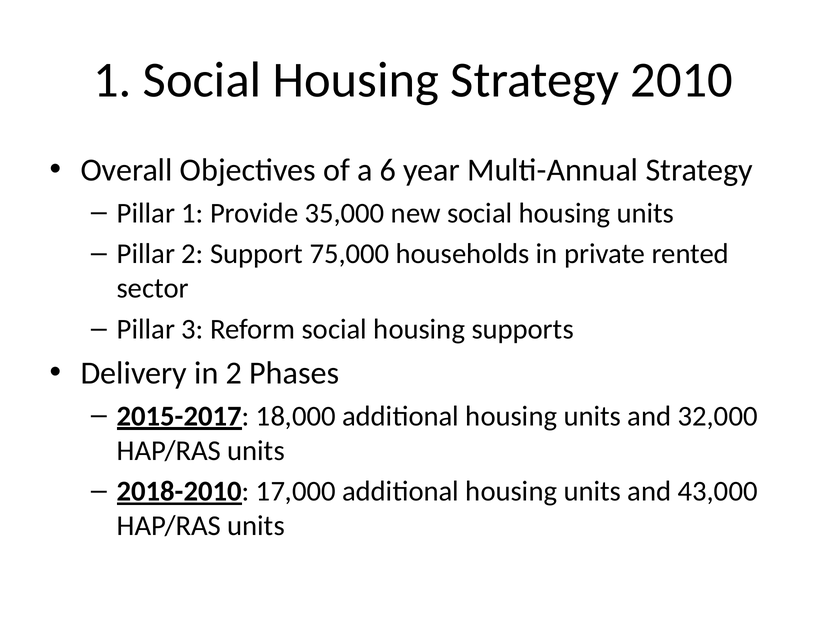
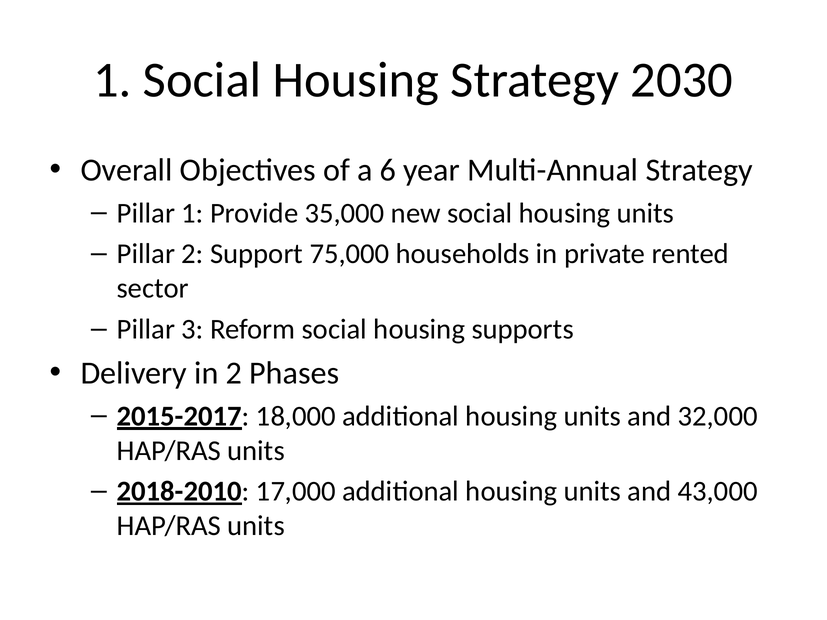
2010: 2010 -> 2030
